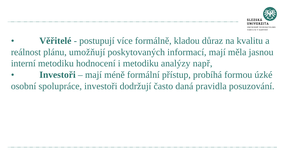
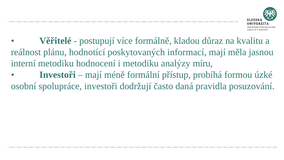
umožňují: umožňují -> hodnotící
např: např -> míru
